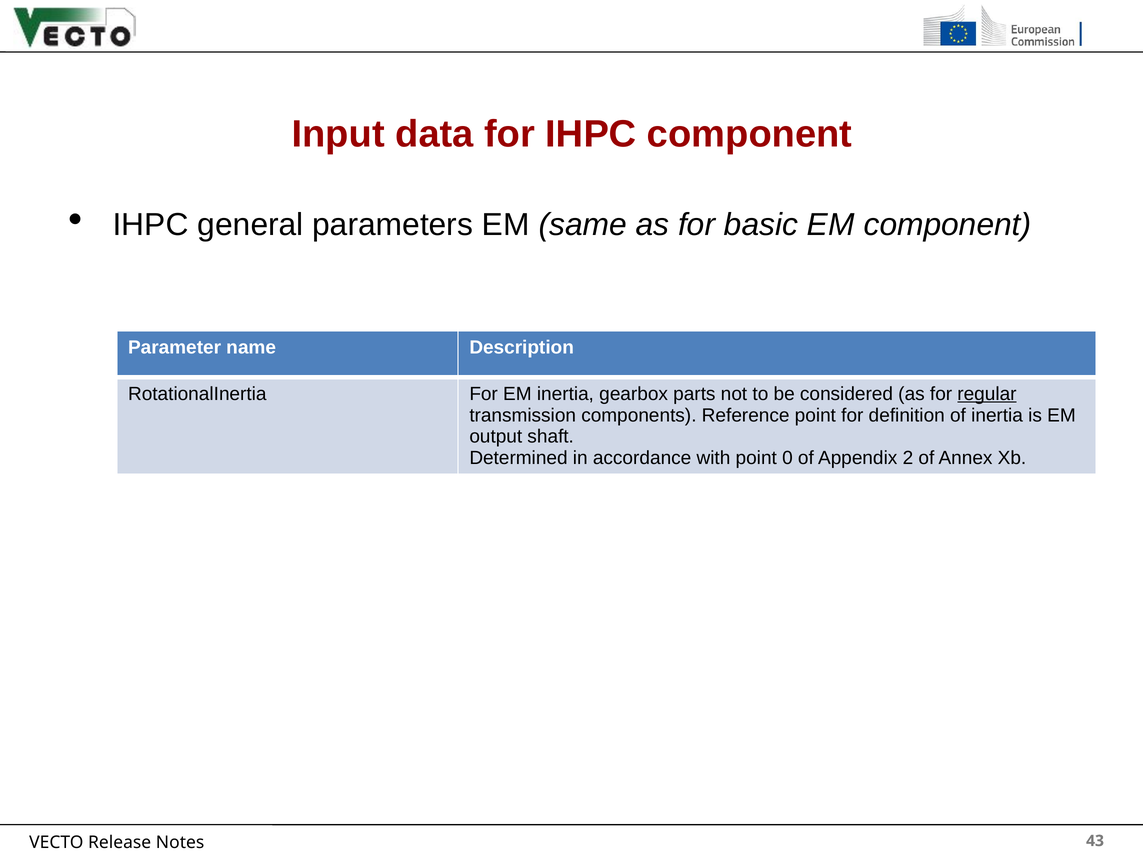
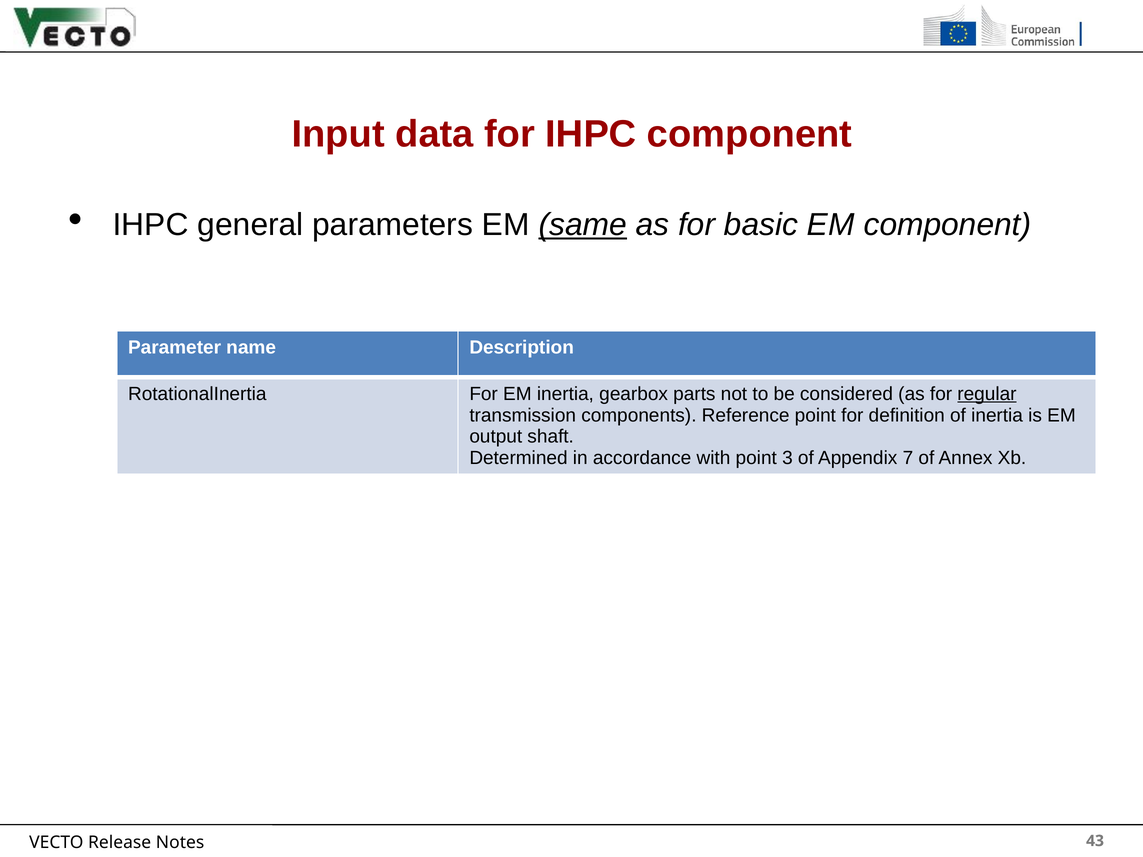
same underline: none -> present
0: 0 -> 3
2: 2 -> 7
